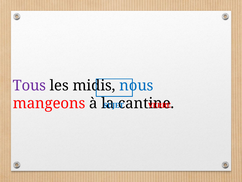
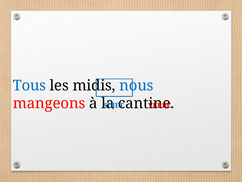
Tous colour: purple -> blue
